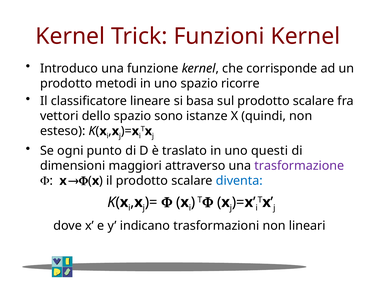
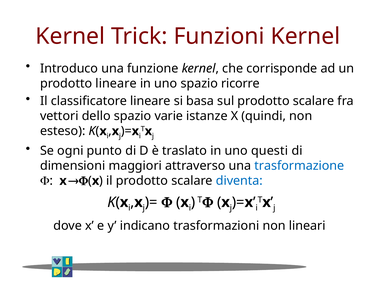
prodotto metodi: metodi -> lineare
sono: sono -> varie
trasformazione colour: purple -> blue
